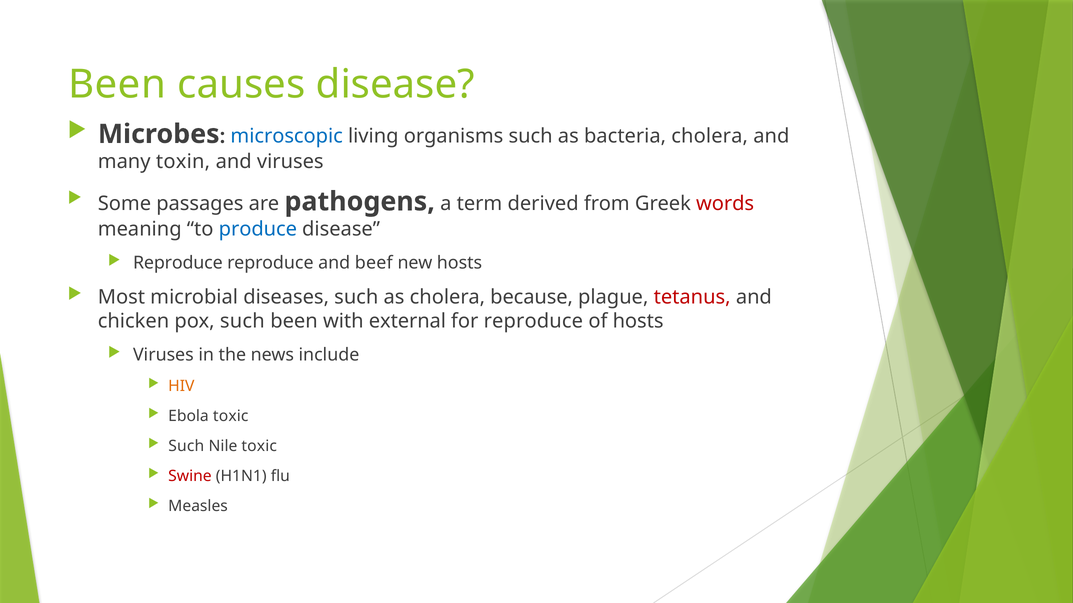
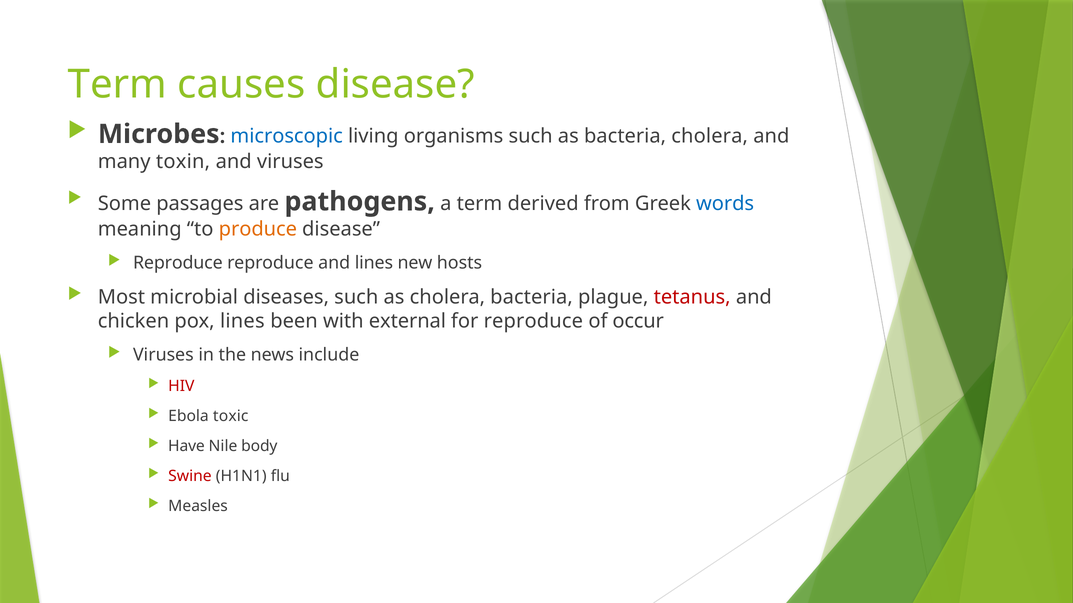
Been at (117, 85): Been -> Term
words colour: red -> blue
produce colour: blue -> orange
and beef: beef -> lines
cholera because: because -> bacteria
pox such: such -> lines
of hosts: hosts -> occur
HIV colour: orange -> red
Such at (186, 446): Such -> Have
Nile toxic: toxic -> body
